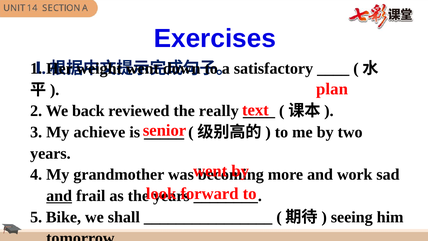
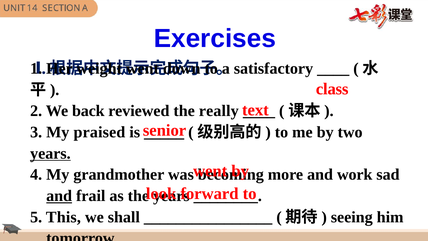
plan: plan -> class
achieve: achieve -> praised
years at (50, 153) underline: none -> present
Bike: Bike -> This
